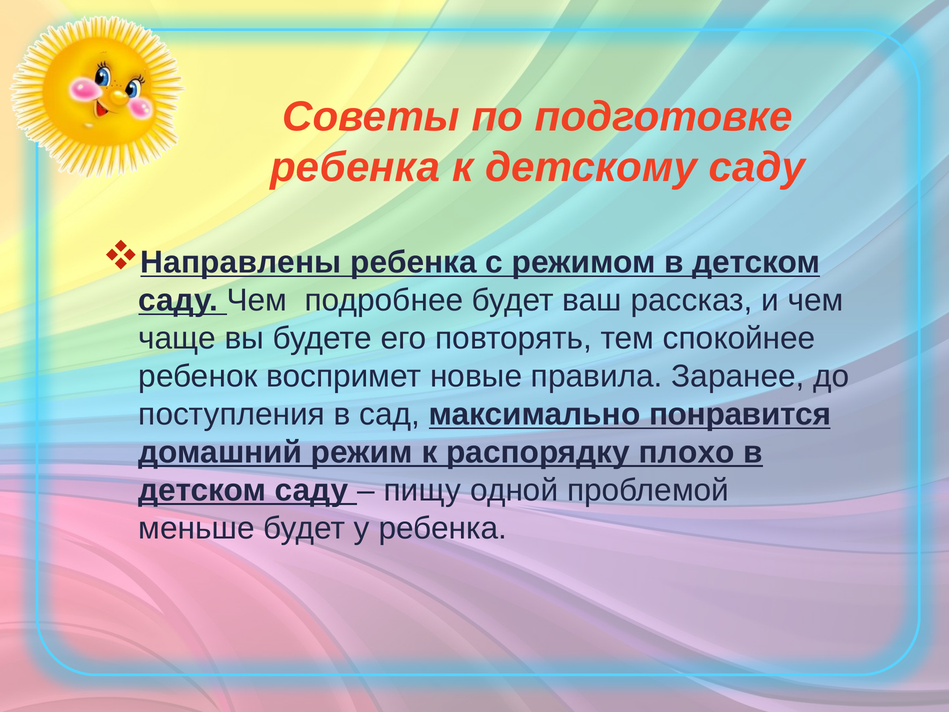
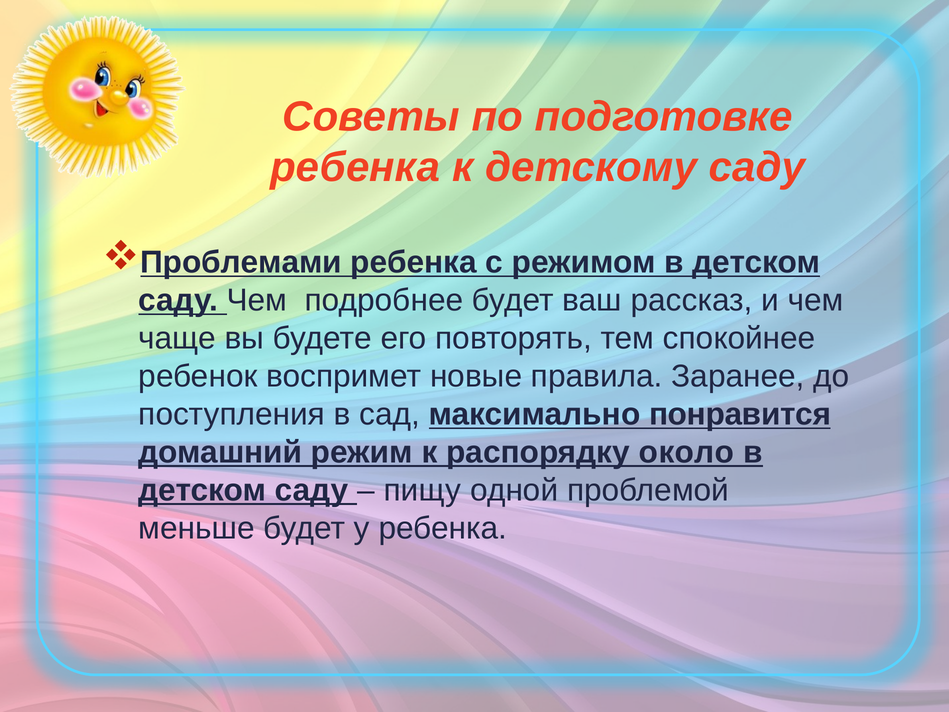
Направлены: Направлены -> Проблемами
плохо: плохо -> около
